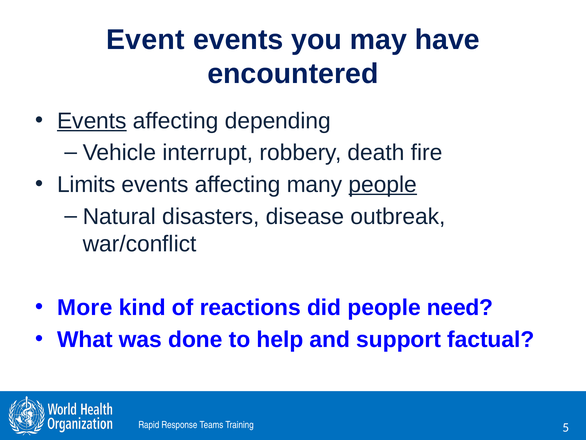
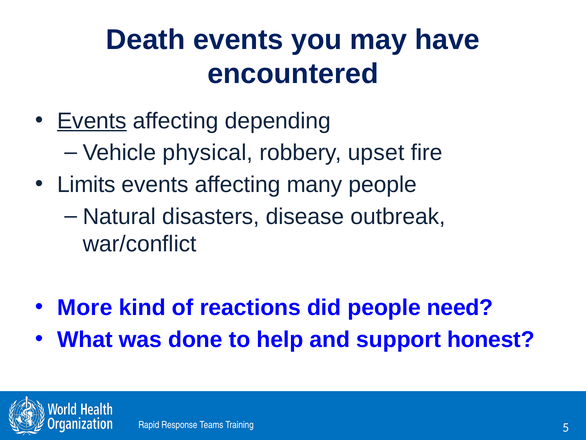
Event: Event -> Death
interrupt: interrupt -> physical
death: death -> upset
people at (383, 184) underline: present -> none
factual: factual -> honest
